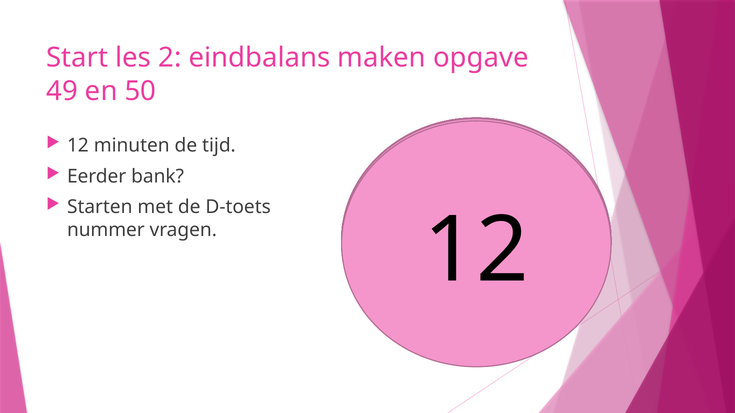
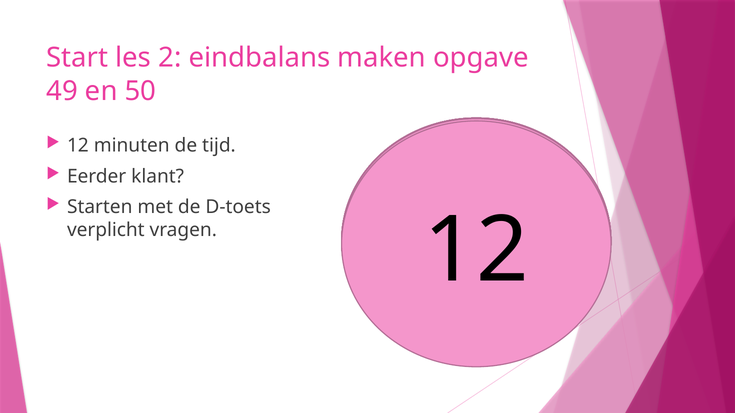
bank: bank -> klant
nummer: nummer -> verplicht
